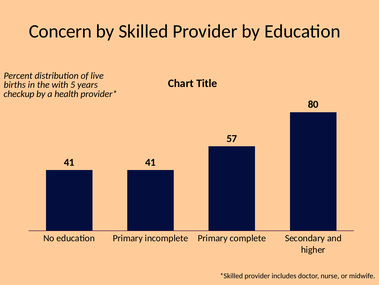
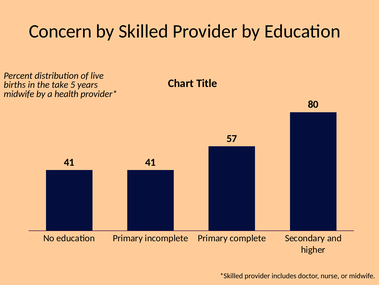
with: with -> take
checkup at (19, 94): checkup -> midwife
